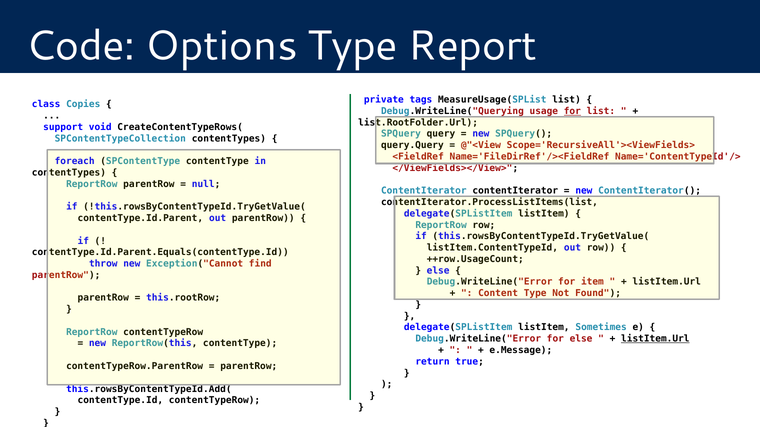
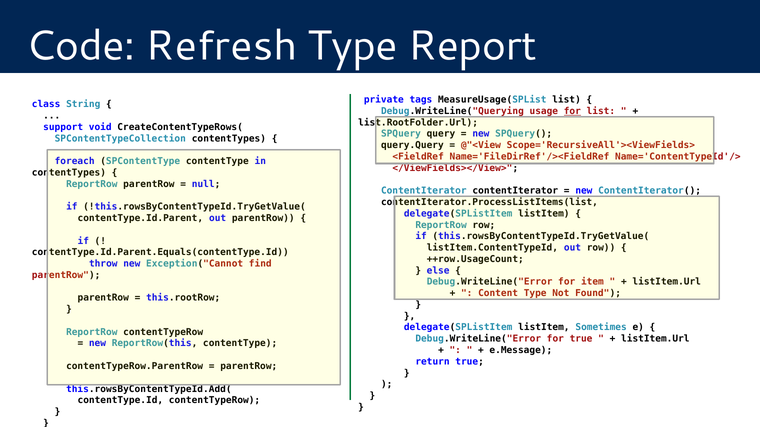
Options: Options -> Refresh
Copies: Copies -> String
for else: else -> true
listItem.Url at (655, 339) underline: present -> none
